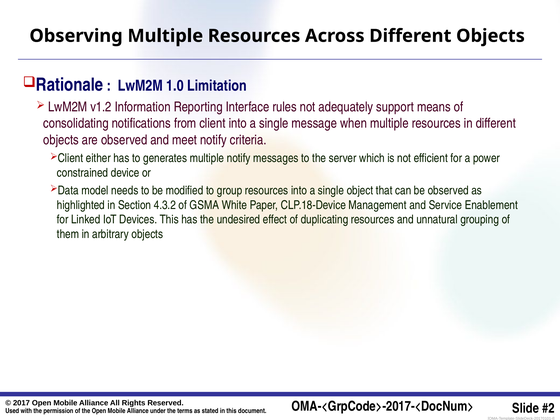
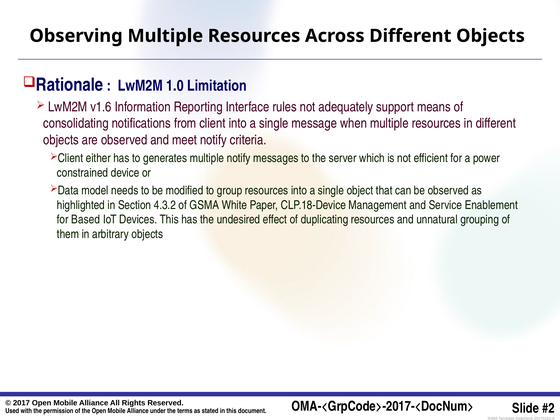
v1.2: v1.2 -> v1.6
Linked: Linked -> Based
